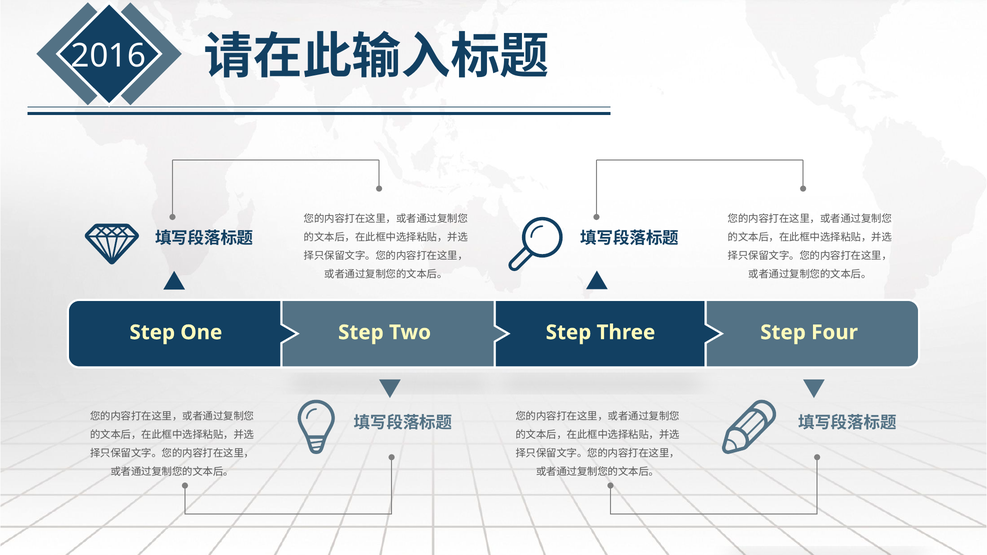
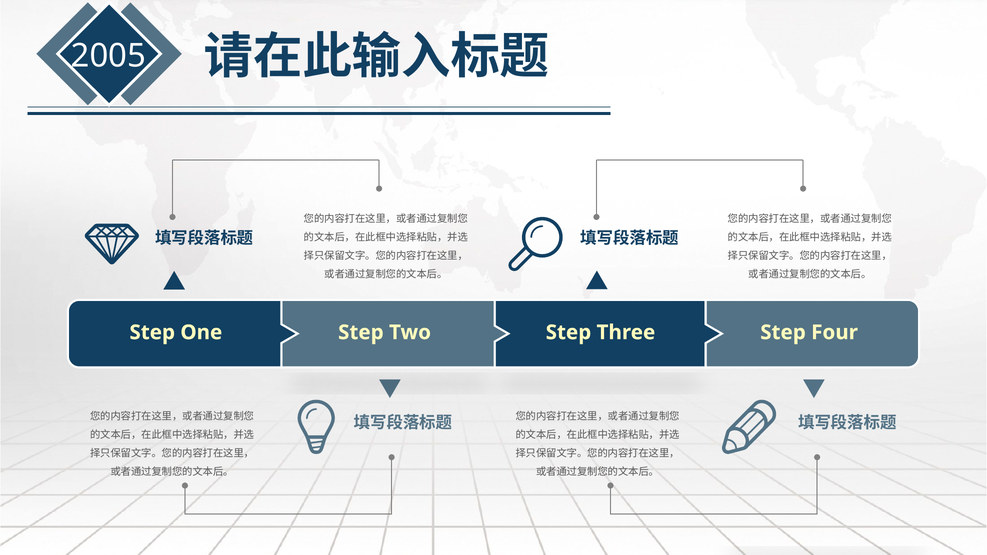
2016: 2016 -> 2005
